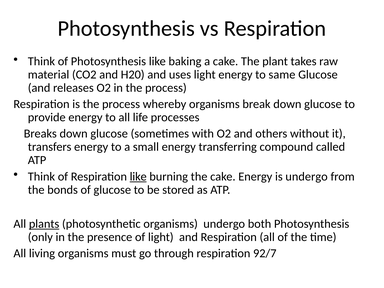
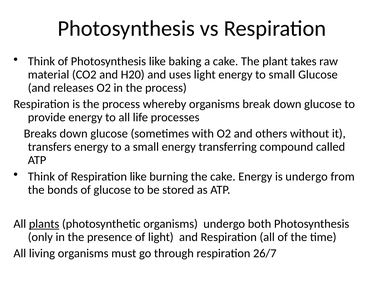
to same: same -> small
like at (138, 176) underline: present -> none
92/7: 92/7 -> 26/7
